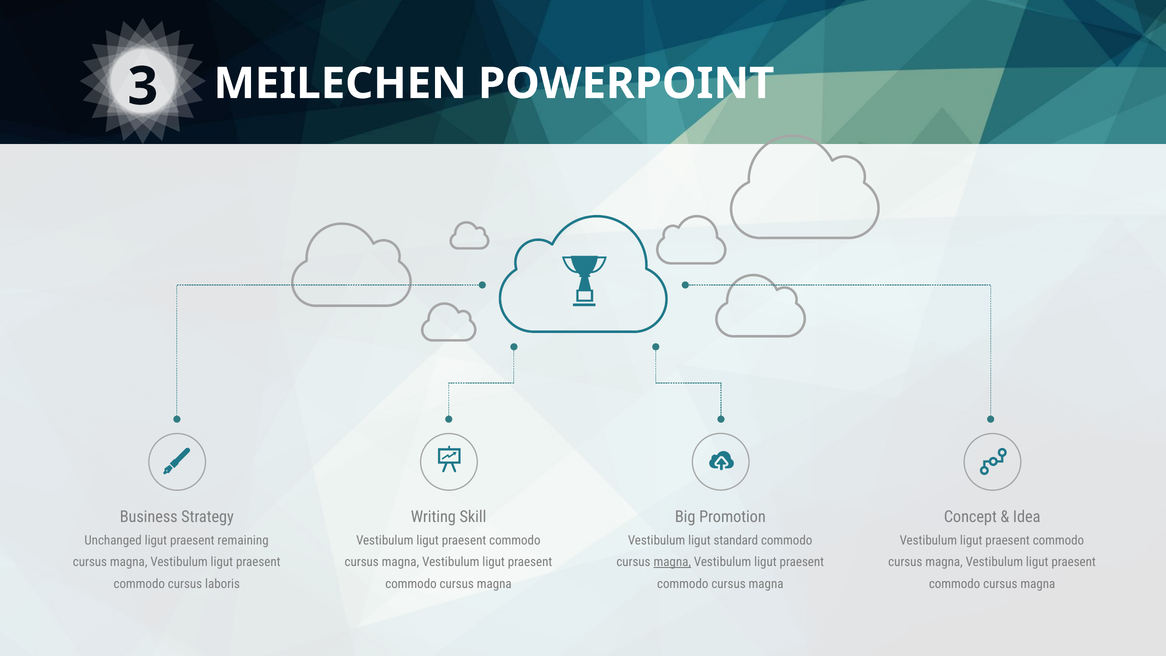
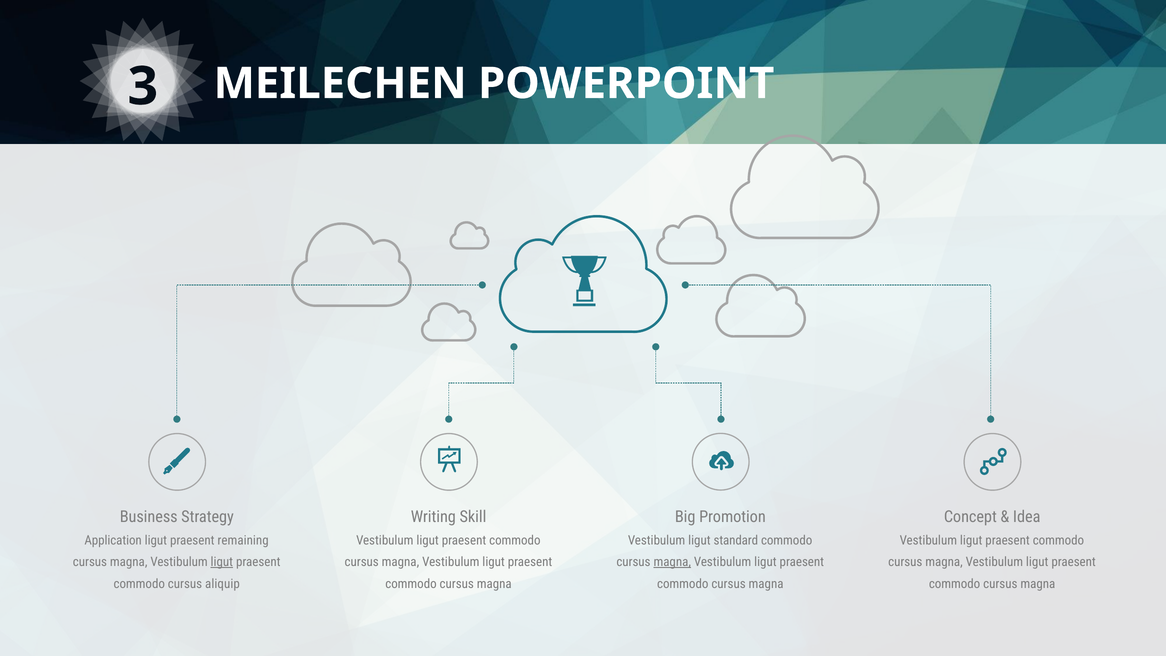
Unchanged: Unchanged -> Application
ligut at (222, 562) underline: none -> present
laboris: laboris -> aliquip
